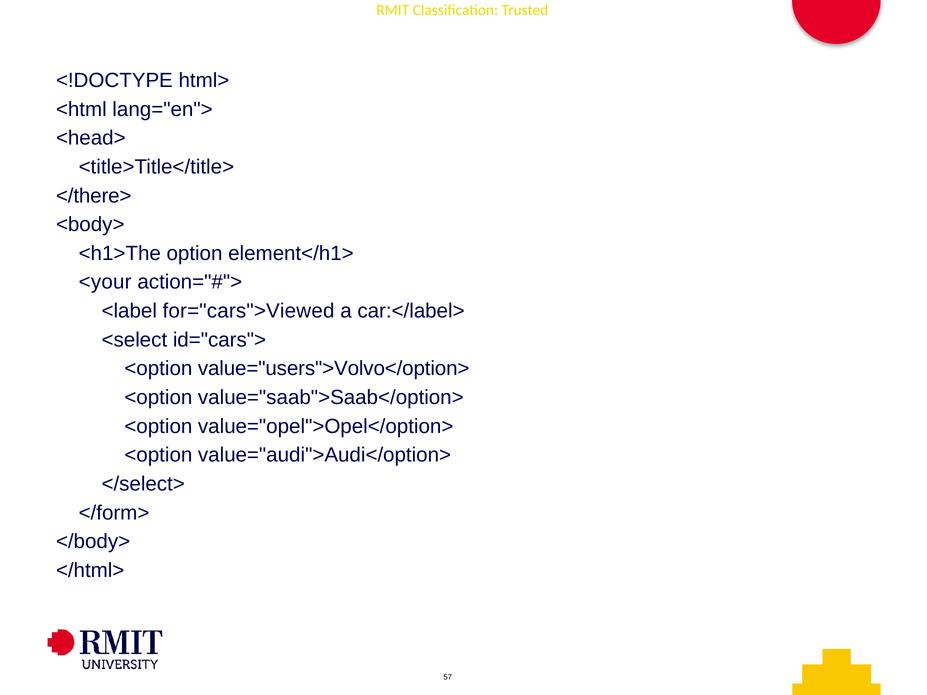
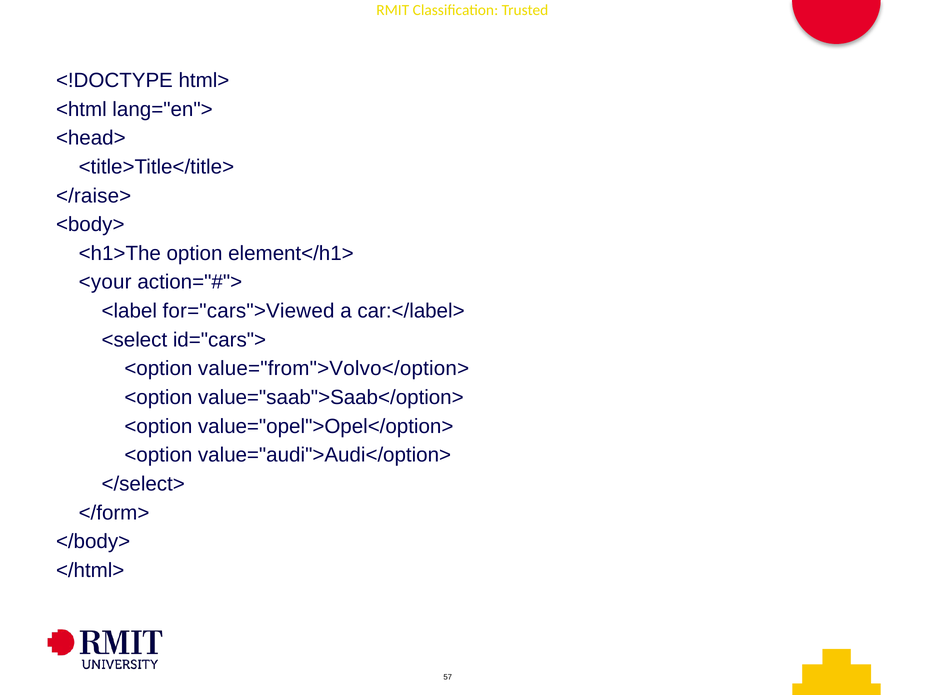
</there>: </there> -> </raise>
value="users">Volvo</option>: value="users">Volvo</option> -> value="from">Volvo</option>
